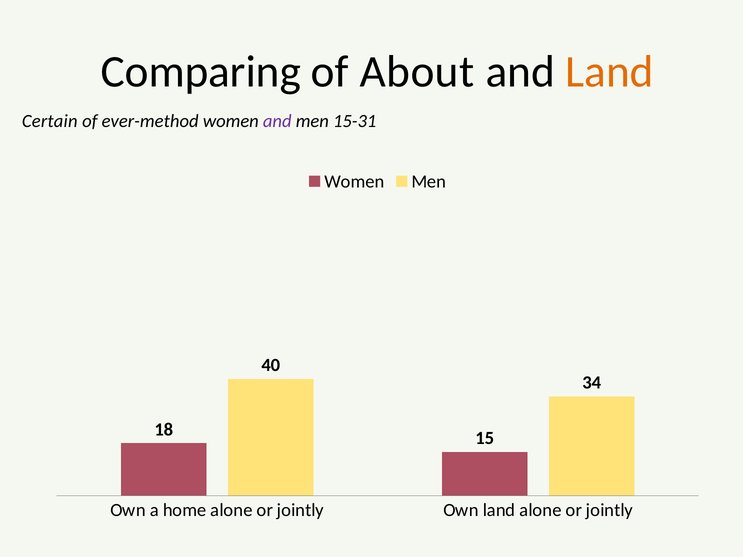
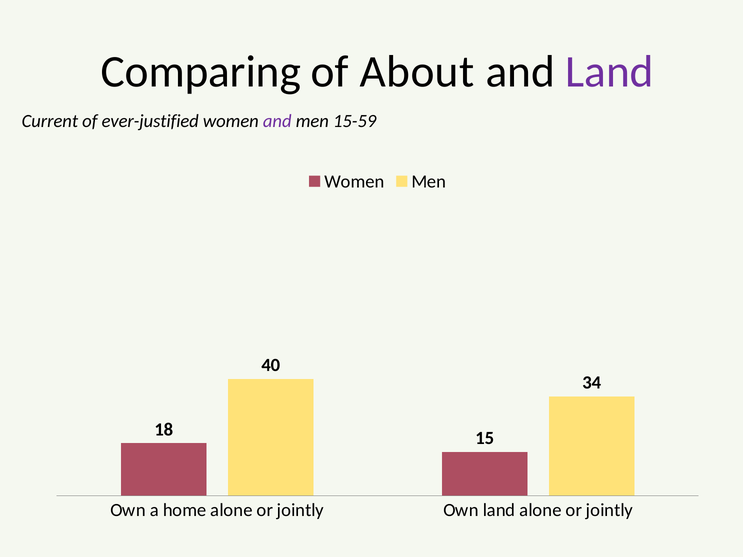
Land at (609, 72) colour: orange -> purple
Certain: Certain -> Current
ever-method: ever-method -> ever-justified
15-31: 15-31 -> 15-59
